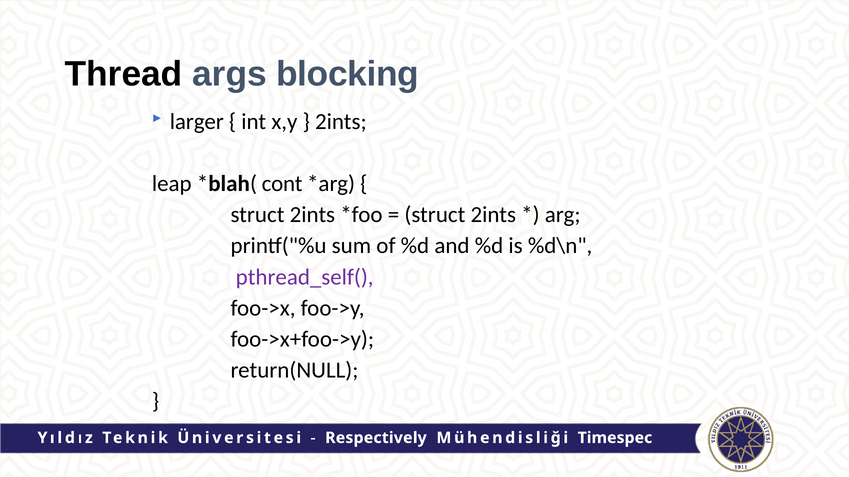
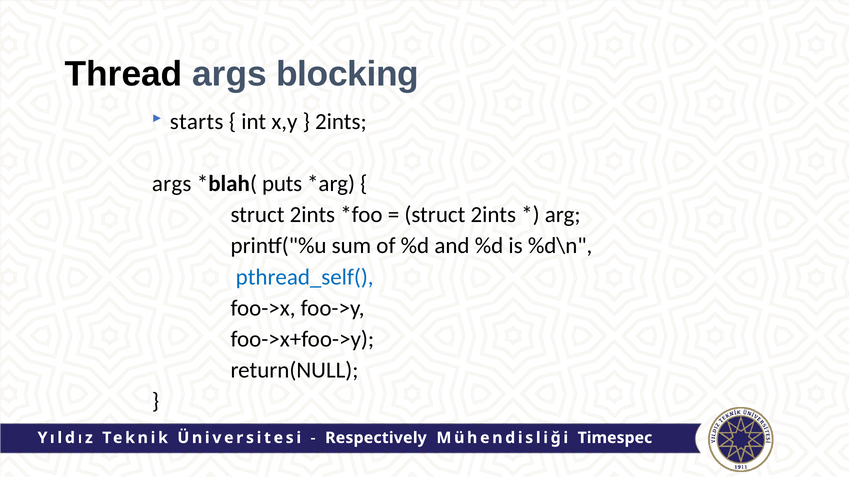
larger: larger -> starts
leap at (172, 184): leap -> args
cont: cont -> puts
pthread_self( colour: purple -> blue
